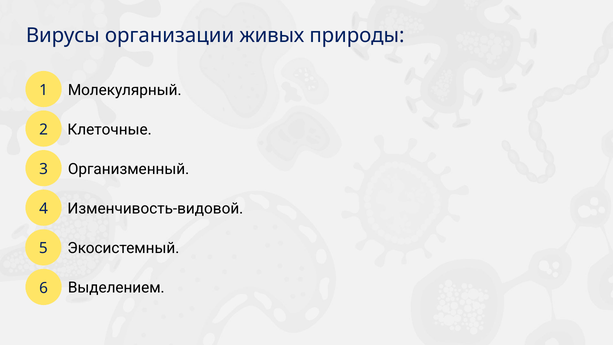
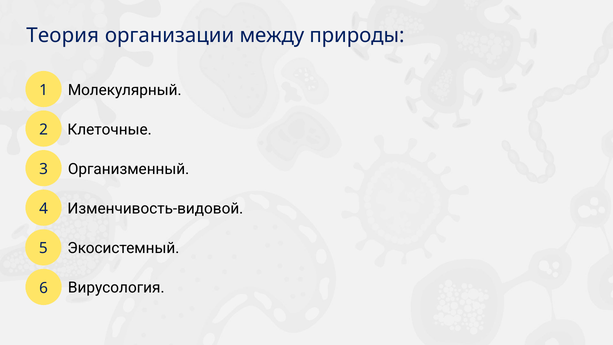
Вирусы: Вирусы -> Теория
живых: живых -> между
Выделением: Выделением -> Вирусология
